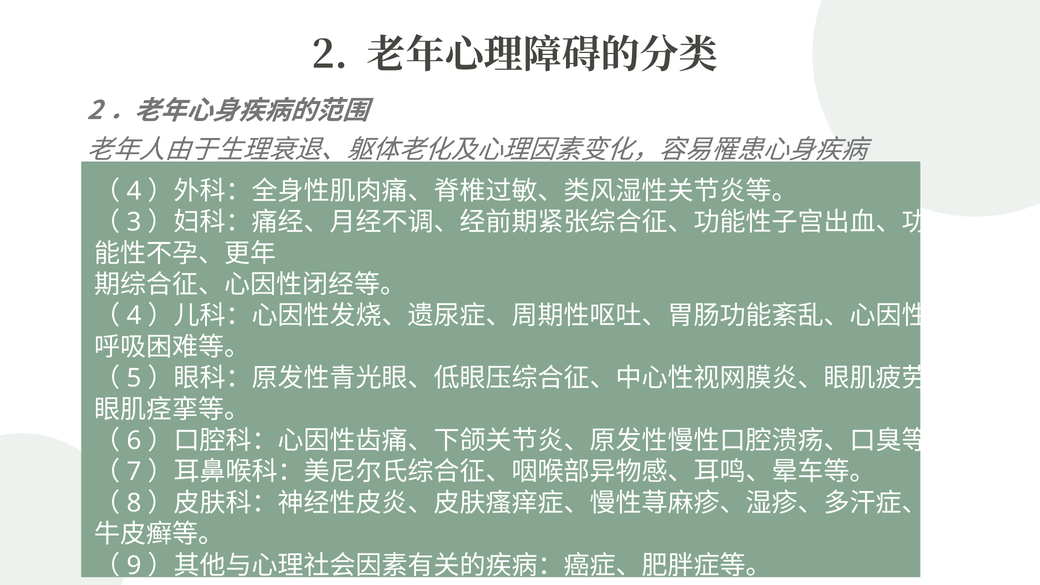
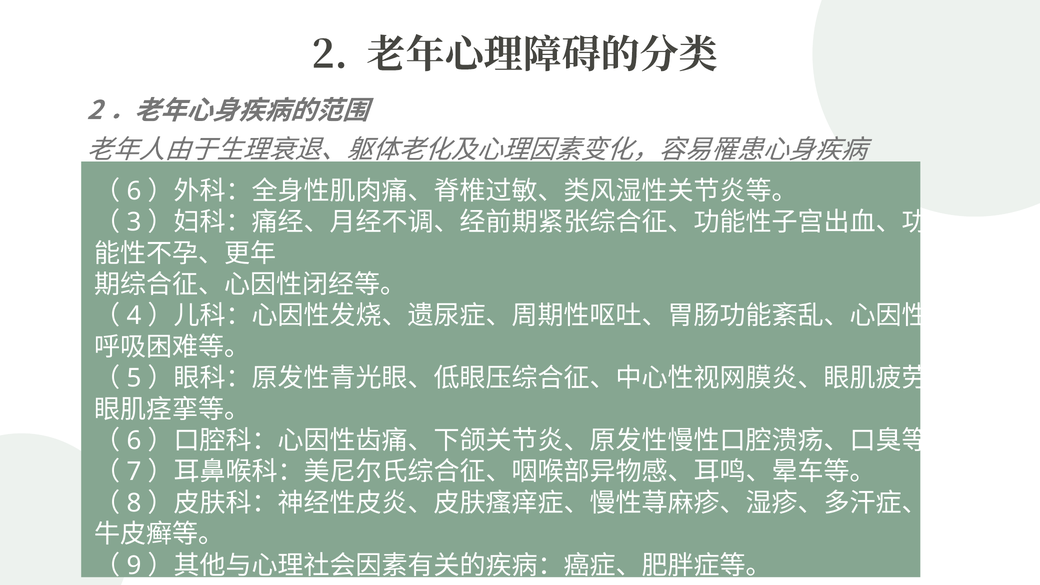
4 at (134, 191): 4 -> 6
